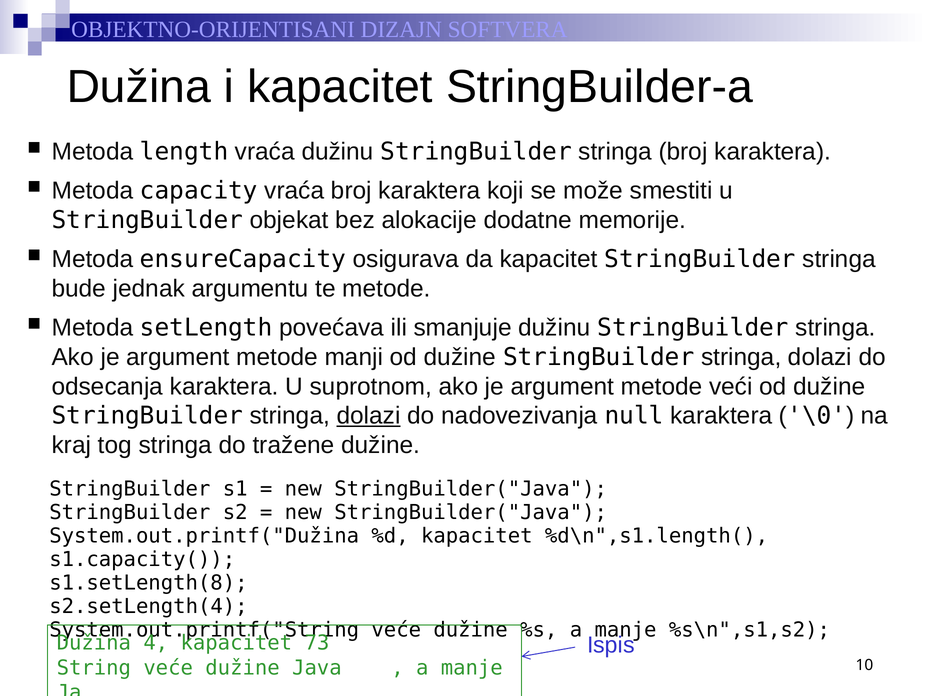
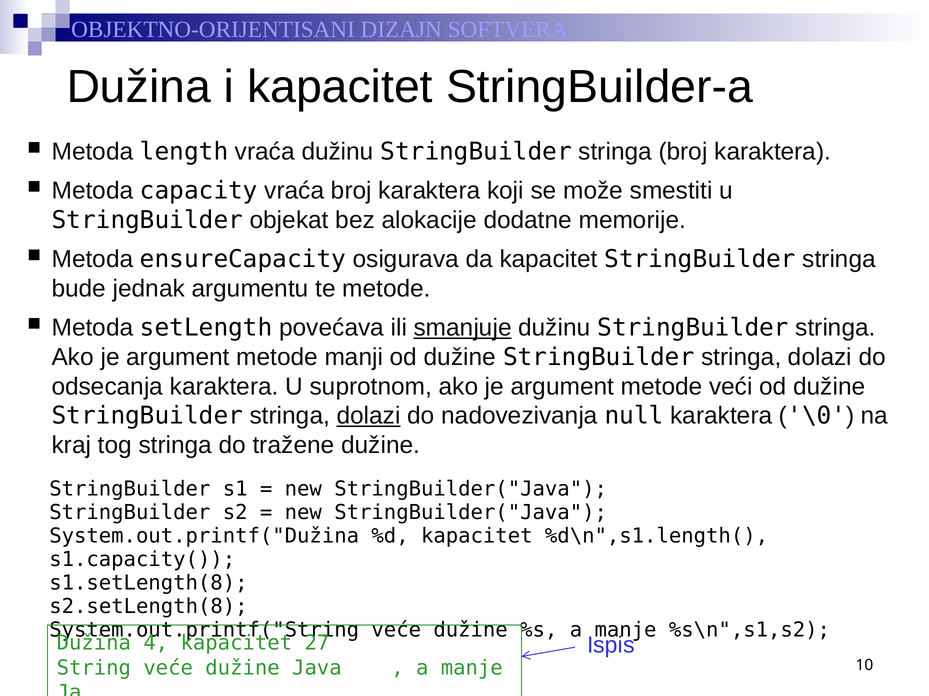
smanjuje underline: none -> present
s2.setLength(4: s2.setLength(4 -> s2.setLength(8
73: 73 -> 27
